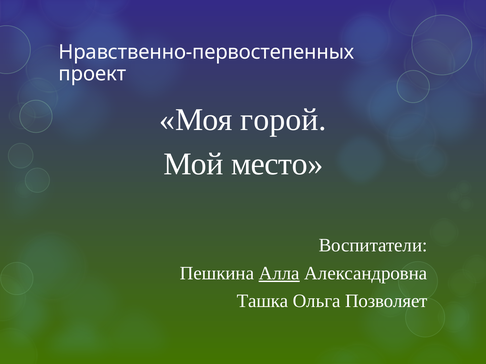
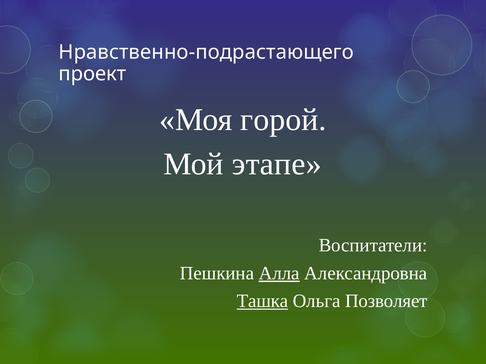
Нравственно-первостепенных: Нравственно-первостепенных -> Нравственно-подрастающего
место: место -> этапе
Ташка underline: none -> present
